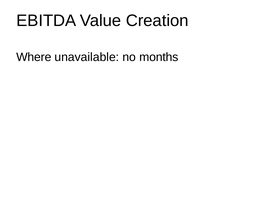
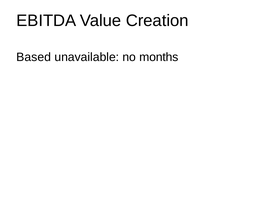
Where: Where -> Based
